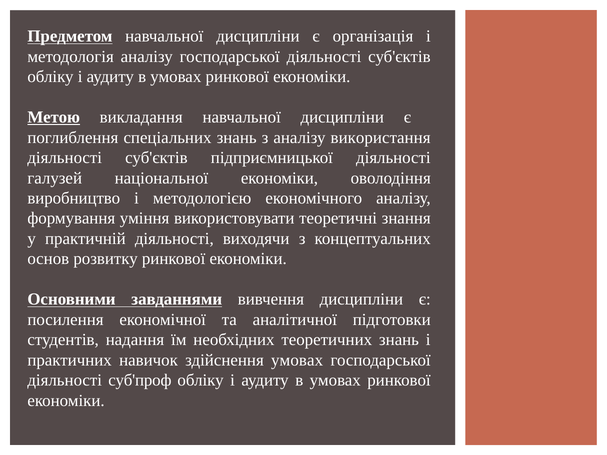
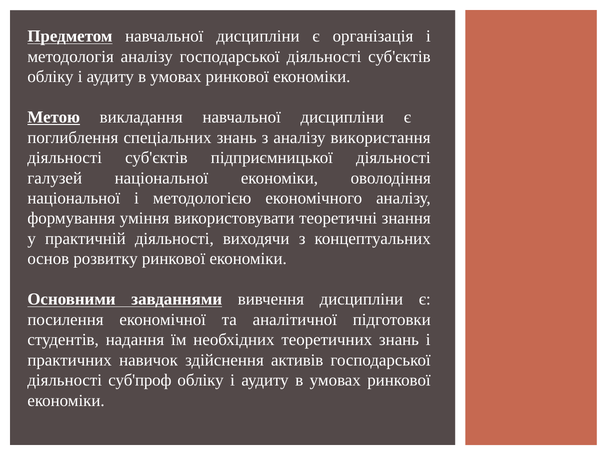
виробництво at (74, 198): виробництво -> національної
здійснення умовах: умовах -> активів
